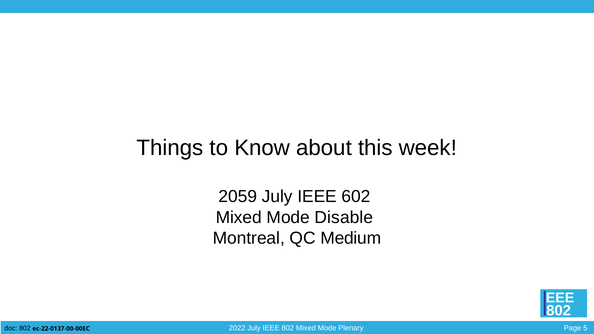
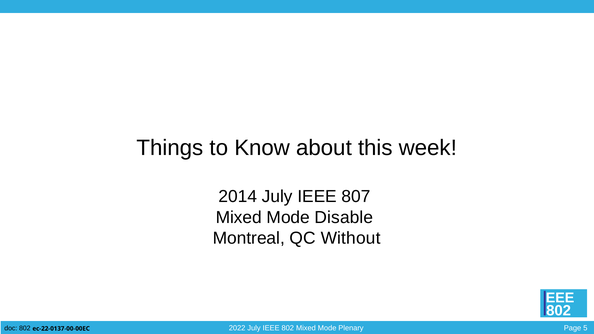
2059: 2059 -> 2014
602: 602 -> 807
Medium: Medium -> Without
